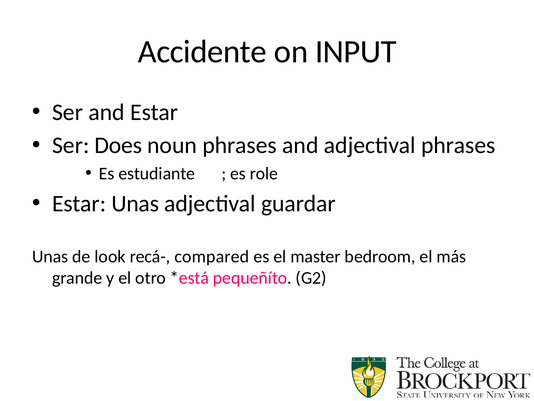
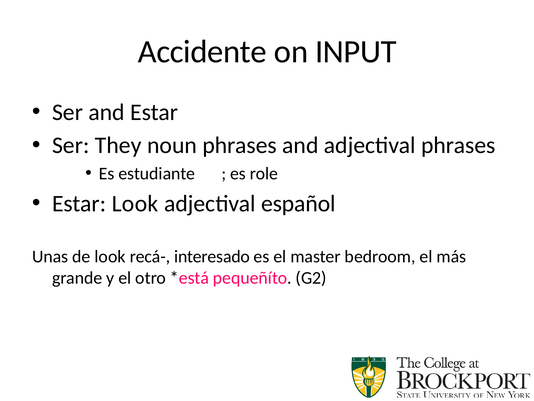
Does: Does -> They
Estar Unas: Unas -> Look
guardar: guardar -> español
compared: compared -> interesado
